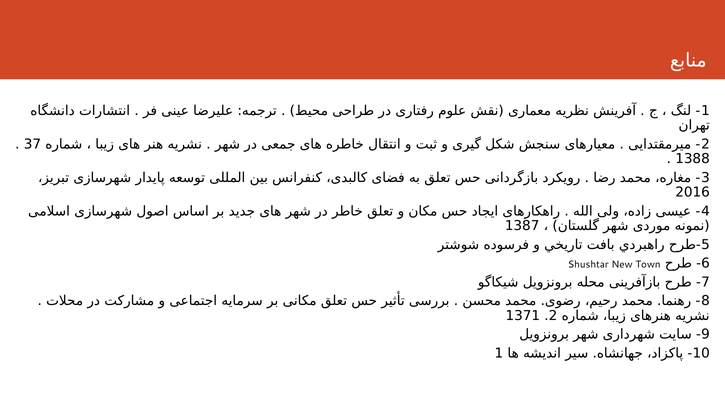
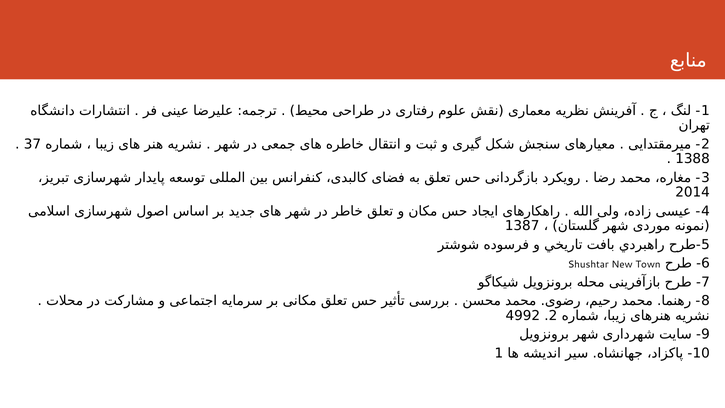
2016: 2016 -> 2014
1371: 1371 -> 4992
